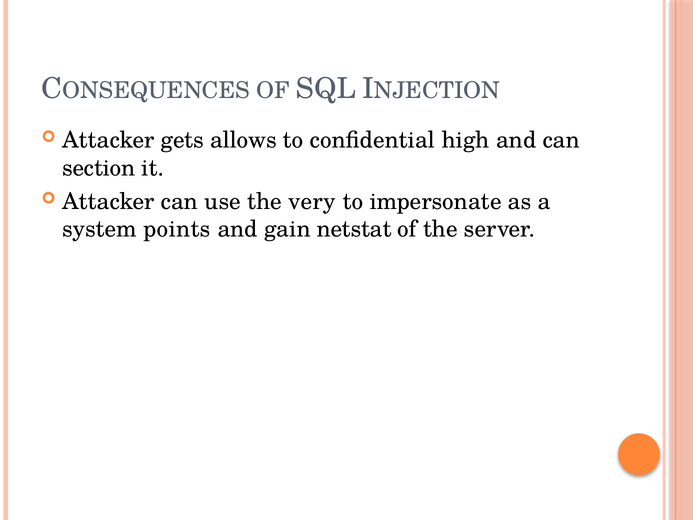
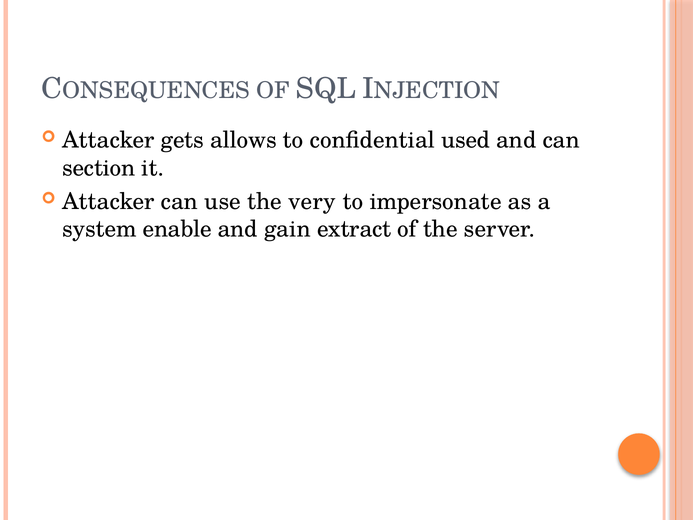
high: high -> used
points: points -> enable
netstat: netstat -> extract
